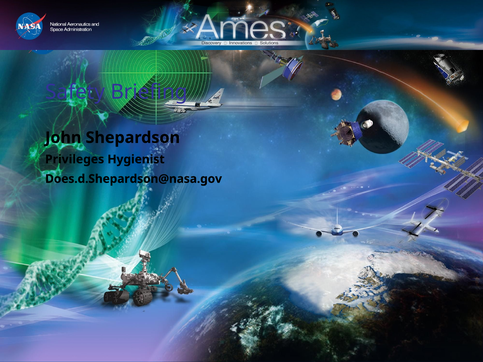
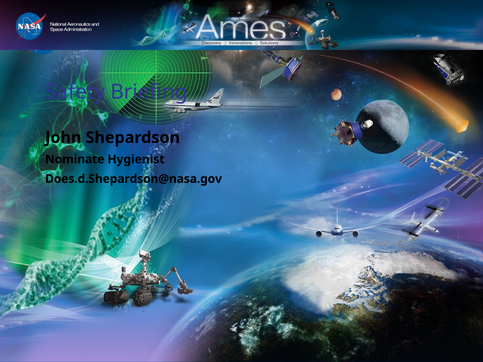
Privileges: Privileges -> Nominate
